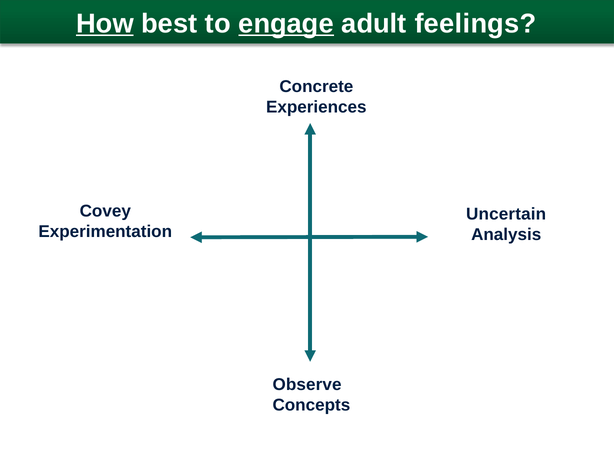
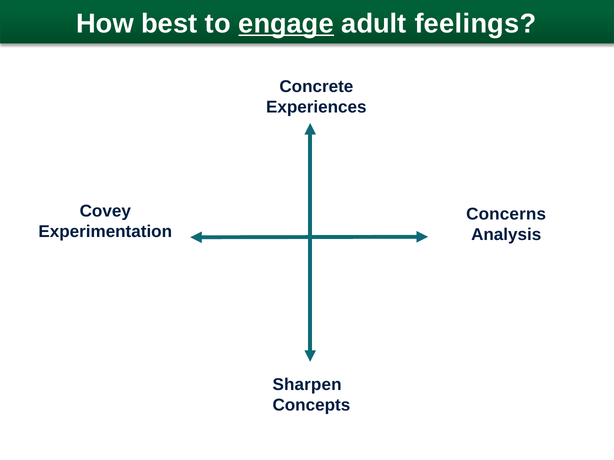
How underline: present -> none
Uncertain: Uncertain -> Concerns
Observe: Observe -> Sharpen
